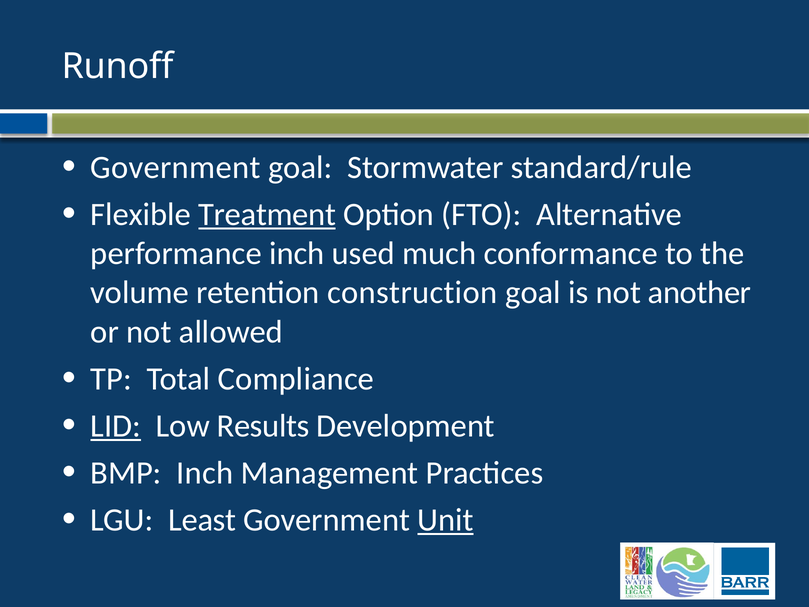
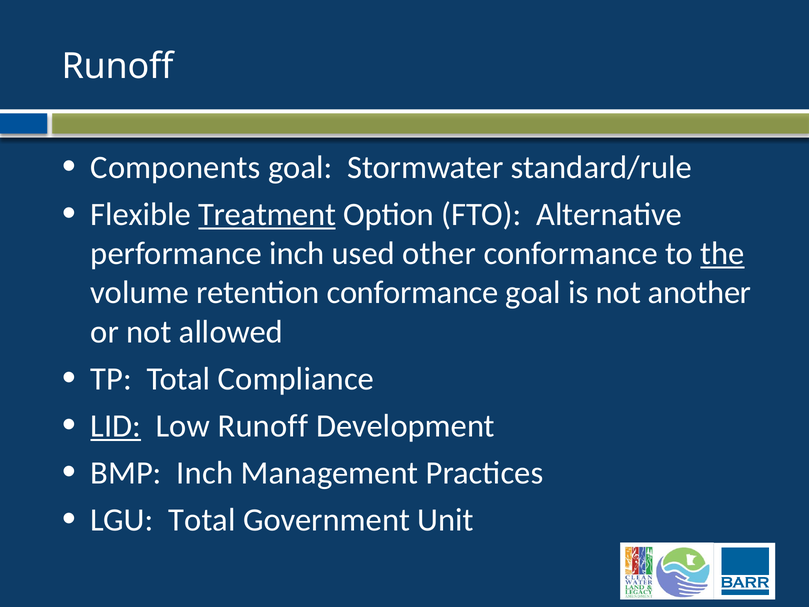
Government at (176, 167): Government -> Components
much: much -> other
the underline: none -> present
retention construction: construction -> conformance
Low Results: Results -> Runoff
LGU Least: Least -> Total
Unit underline: present -> none
